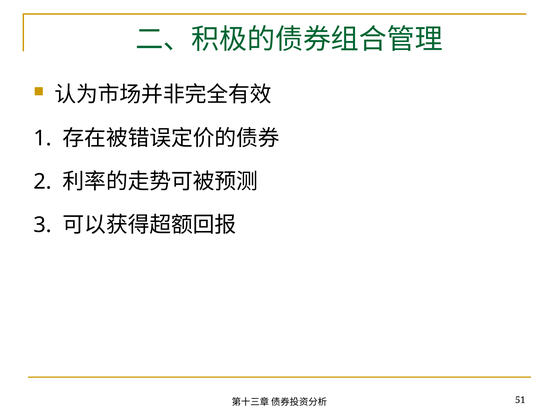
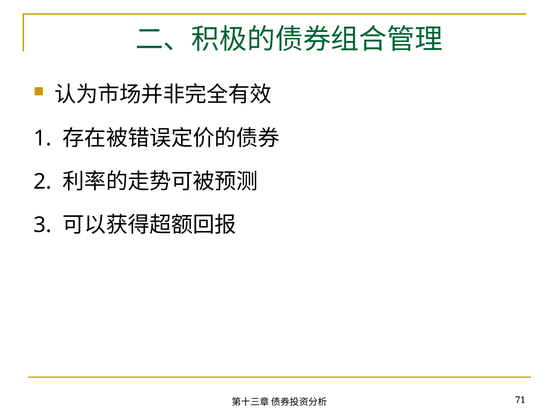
51: 51 -> 71
